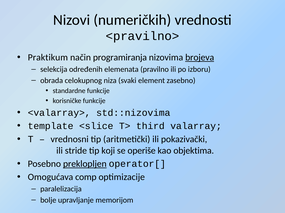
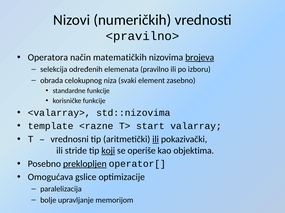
Praktikum: Praktikum -> Operatora
programiranja: programiranja -> matematičkih
<slice: <slice -> <razne
third: third -> start
ili at (156, 140) underline: none -> present
koji underline: none -> present
comp: comp -> gslice
